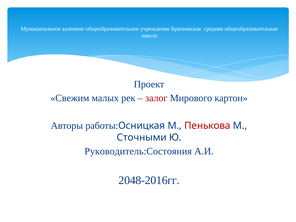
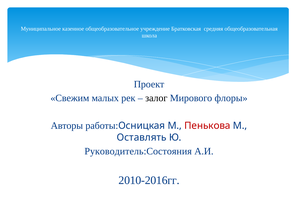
залог colour: red -> black
картон: картон -> флоры
Сточными: Сточными -> Оставлять
2048-2016гг: 2048-2016гг -> 2010-2016гг
